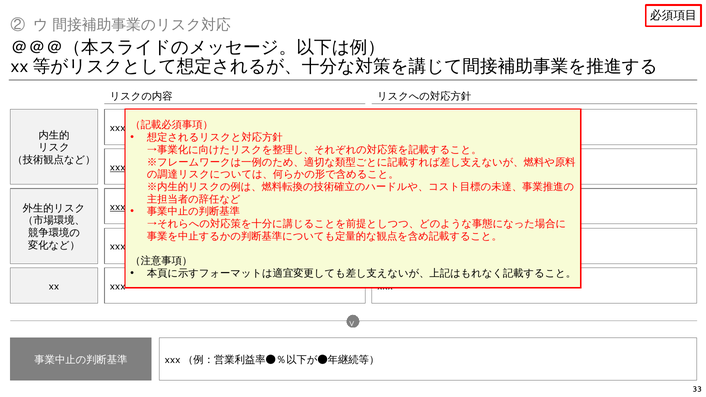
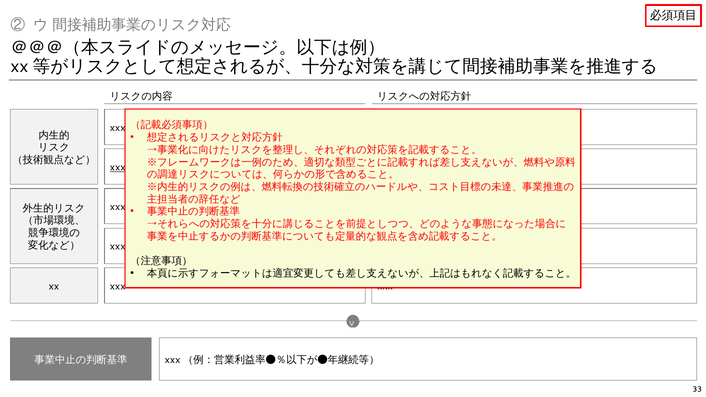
xxx at (118, 207) underline: present -> none
